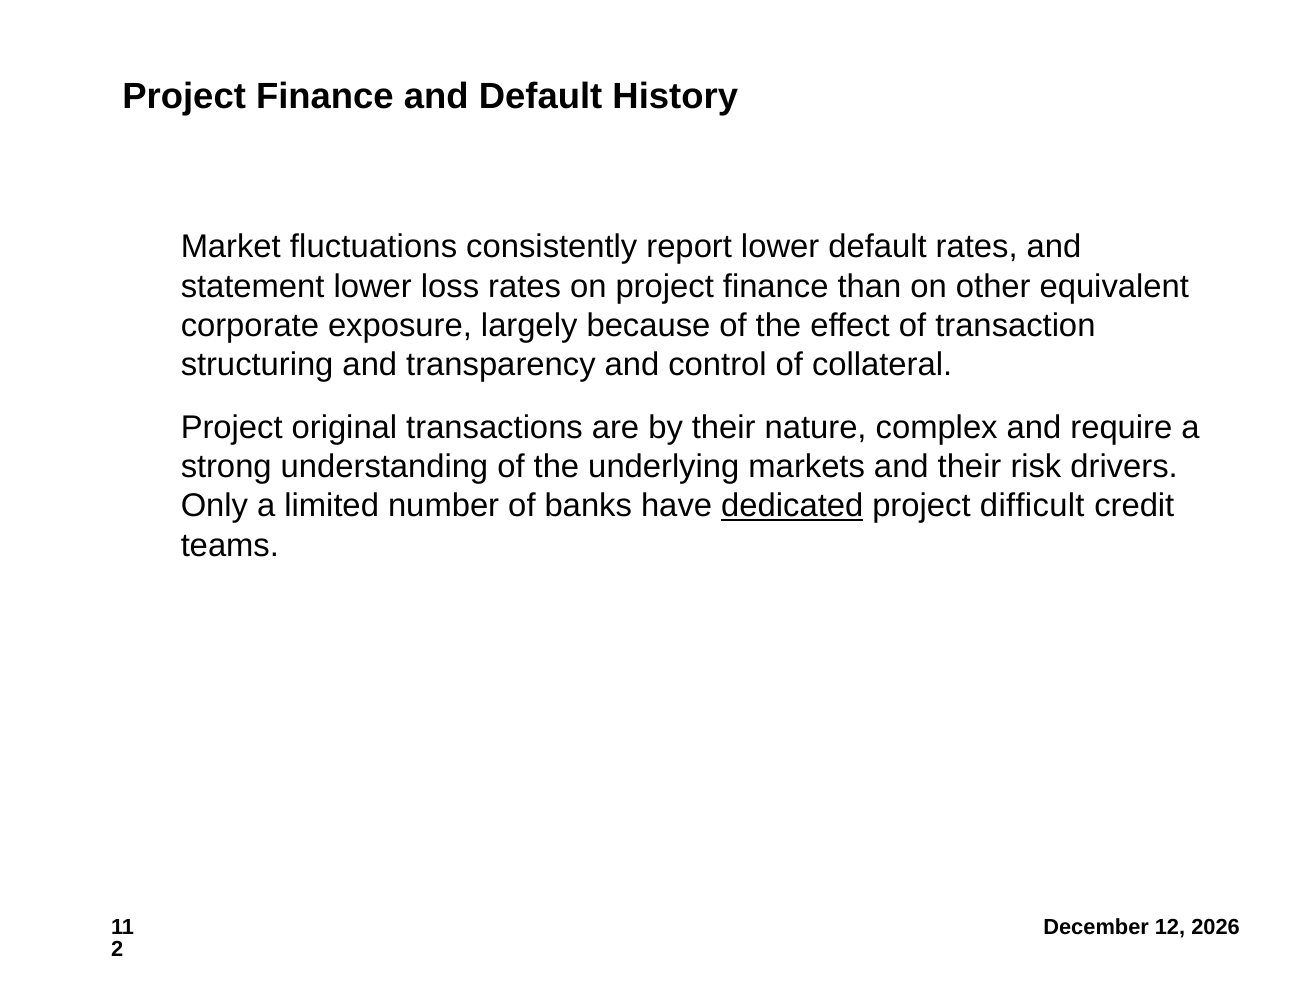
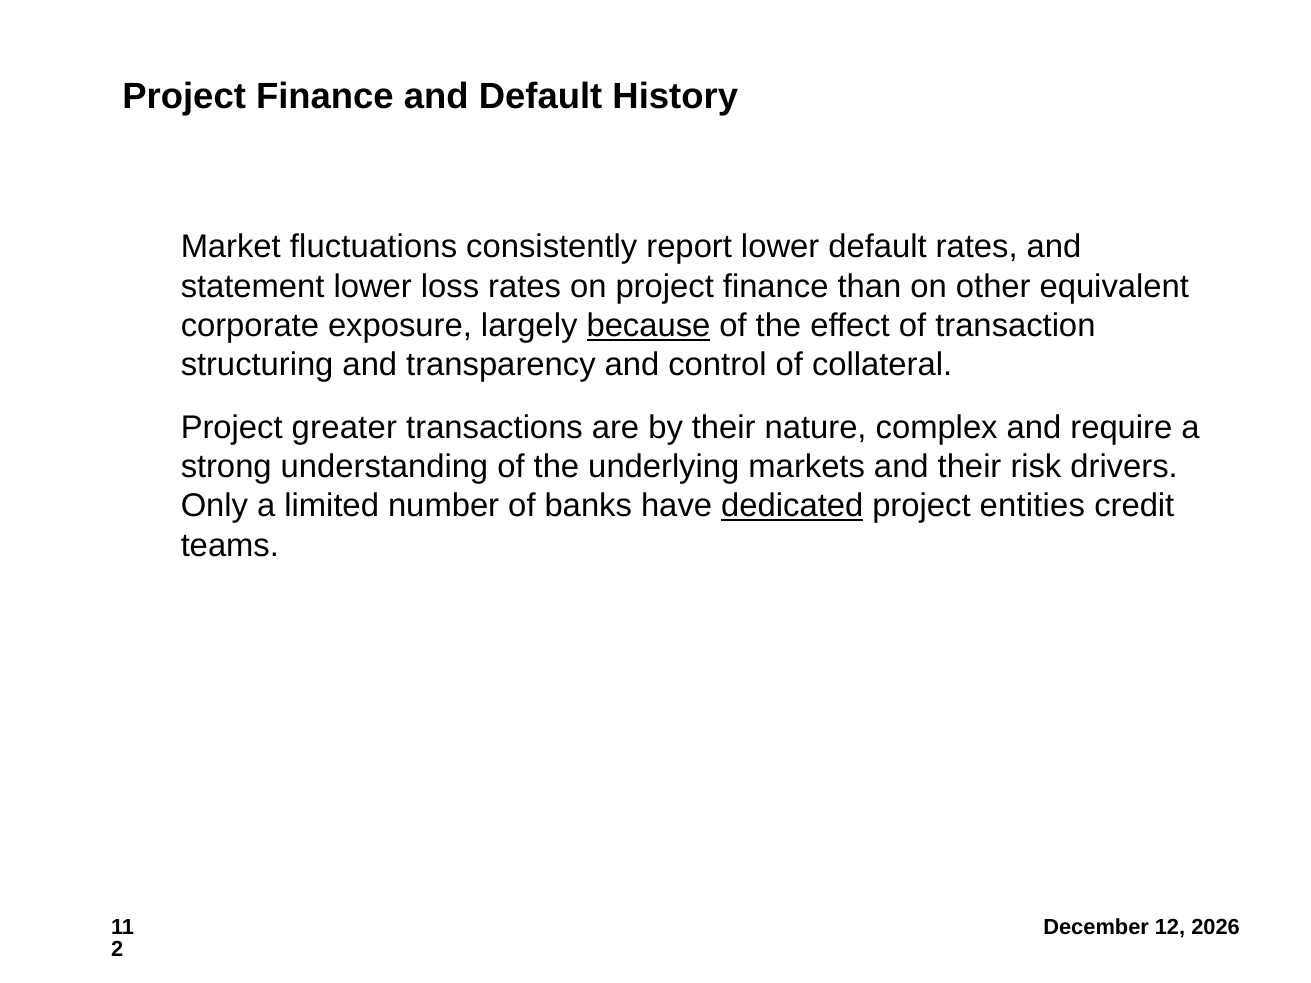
because underline: none -> present
original: original -> greater
difficult: difficult -> entities
